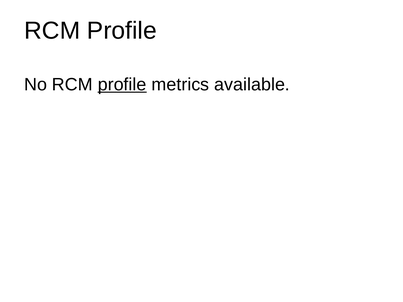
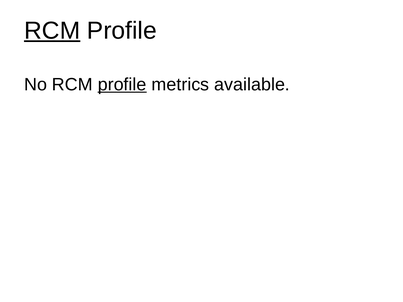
RCM at (52, 31) underline: none -> present
